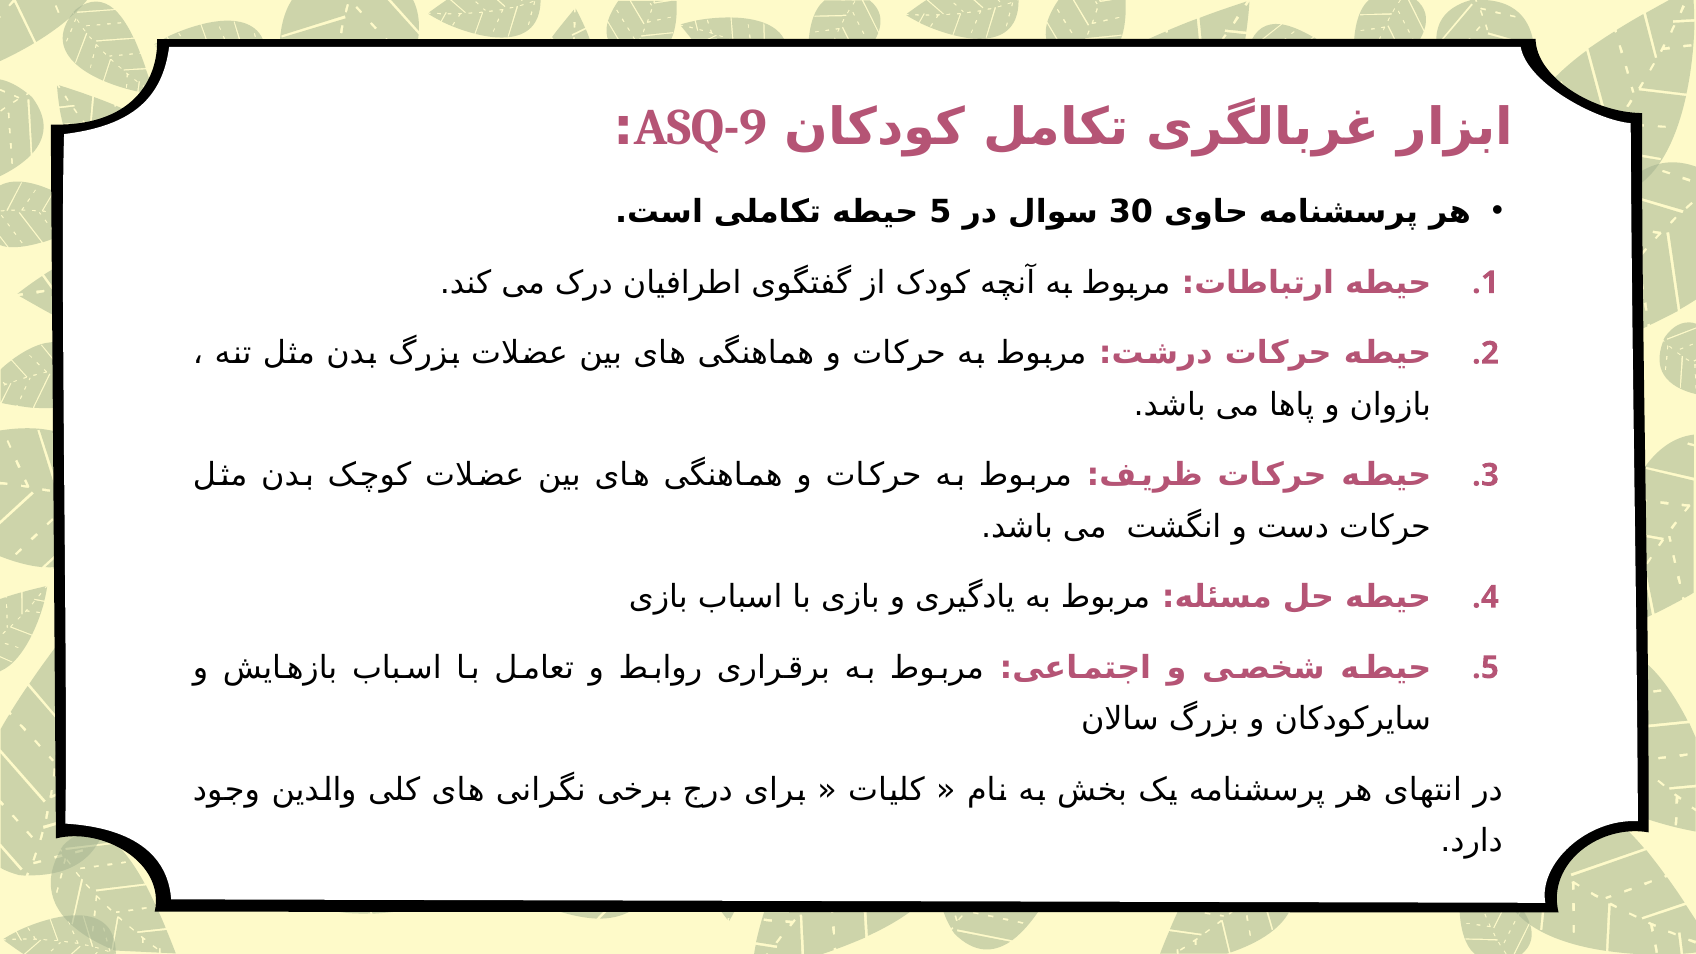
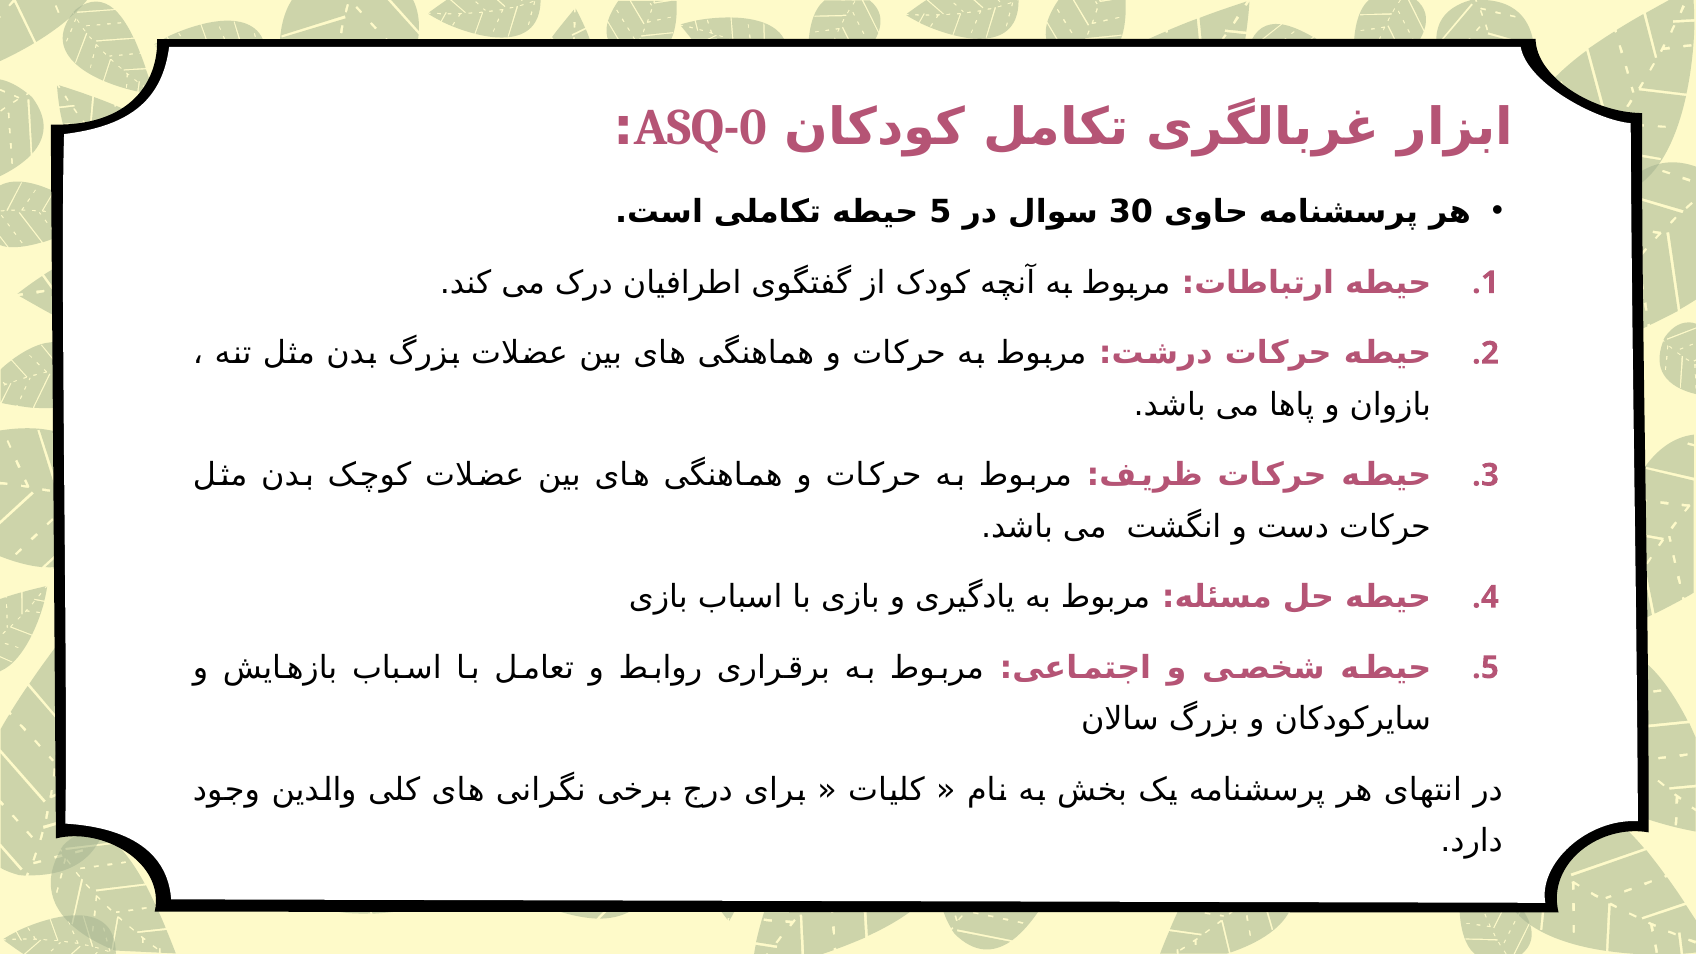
ASQ-9: ASQ-9 -> ASQ-0
